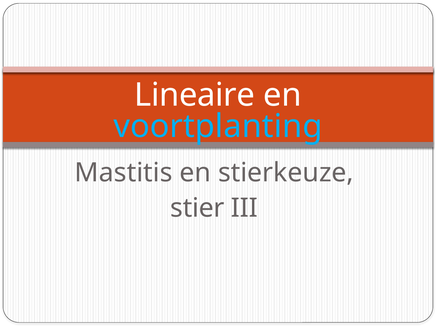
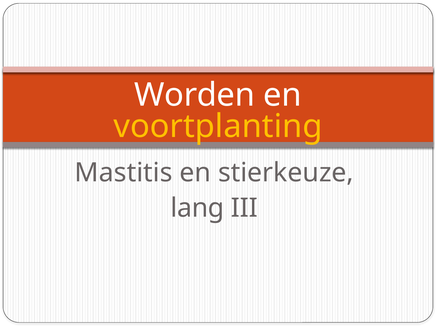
Lineaire: Lineaire -> Worden
voortplanting colour: light blue -> yellow
stier: stier -> lang
